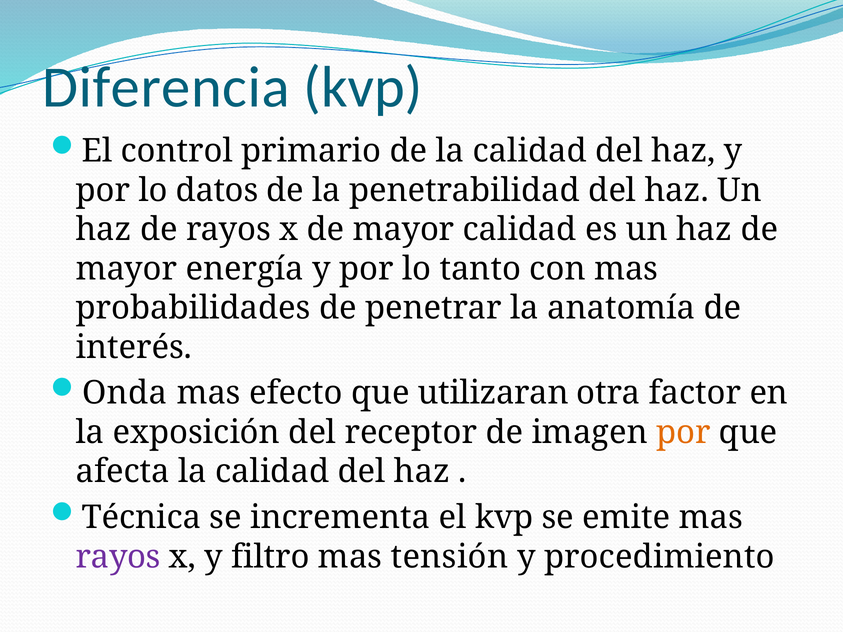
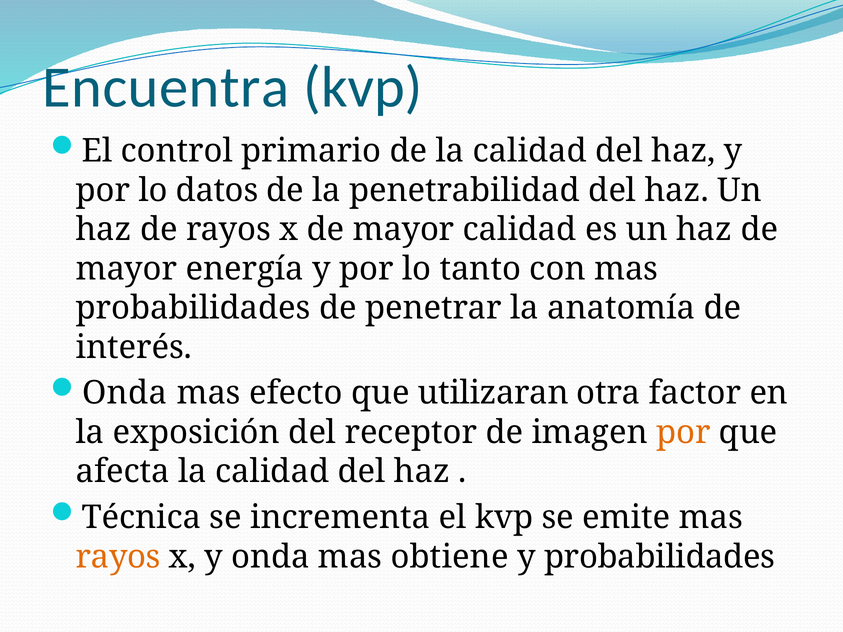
Diferencia: Diferencia -> Encuentra
rayos at (118, 557) colour: purple -> orange
y filtro: filtro -> onda
tensión: tensión -> obtiene
y procedimiento: procedimiento -> probabilidades
